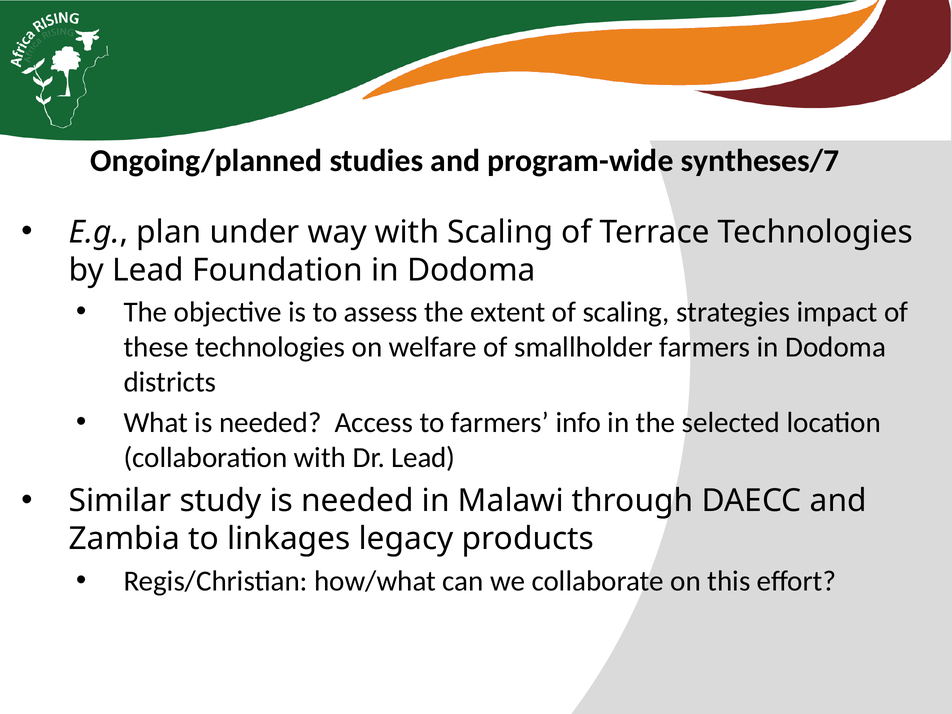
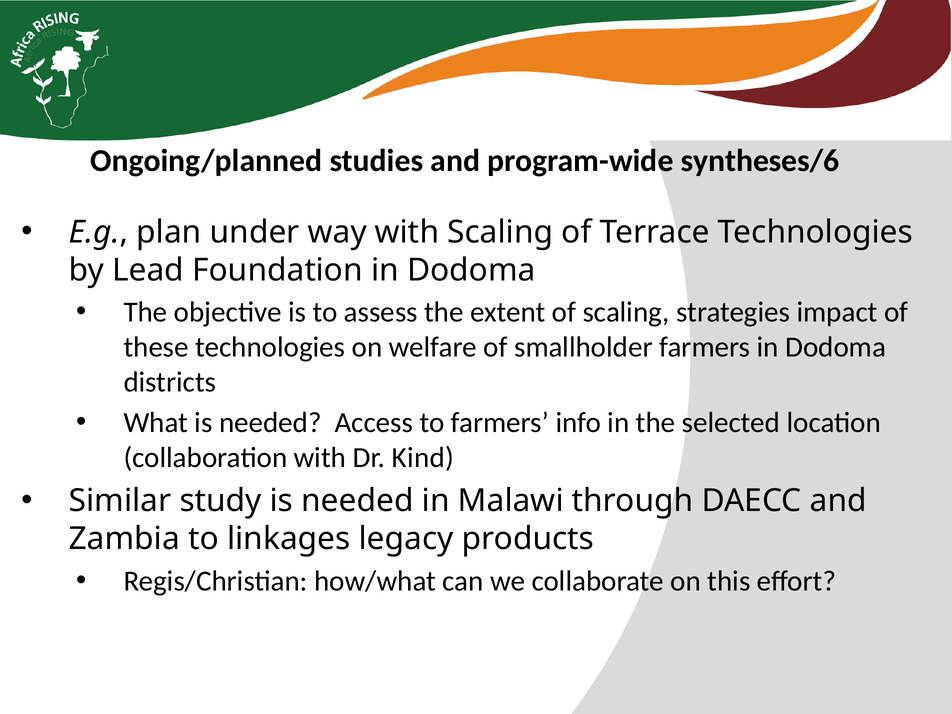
syntheses/7: syntheses/7 -> syntheses/6
Dr Lead: Lead -> Kind
